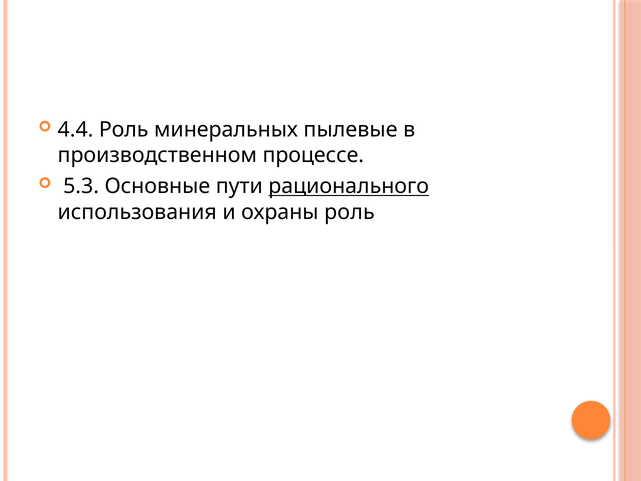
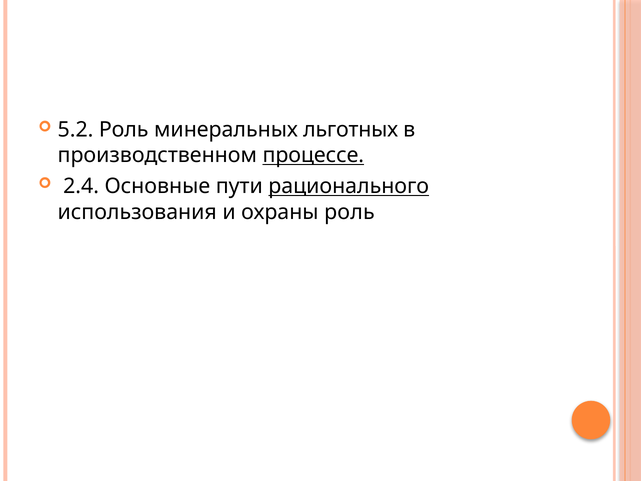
4.4: 4.4 -> 5.2
пылевые: пылевые -> льготных
процессе underline: none -> present
5.3: 5.3 -> 2.4
